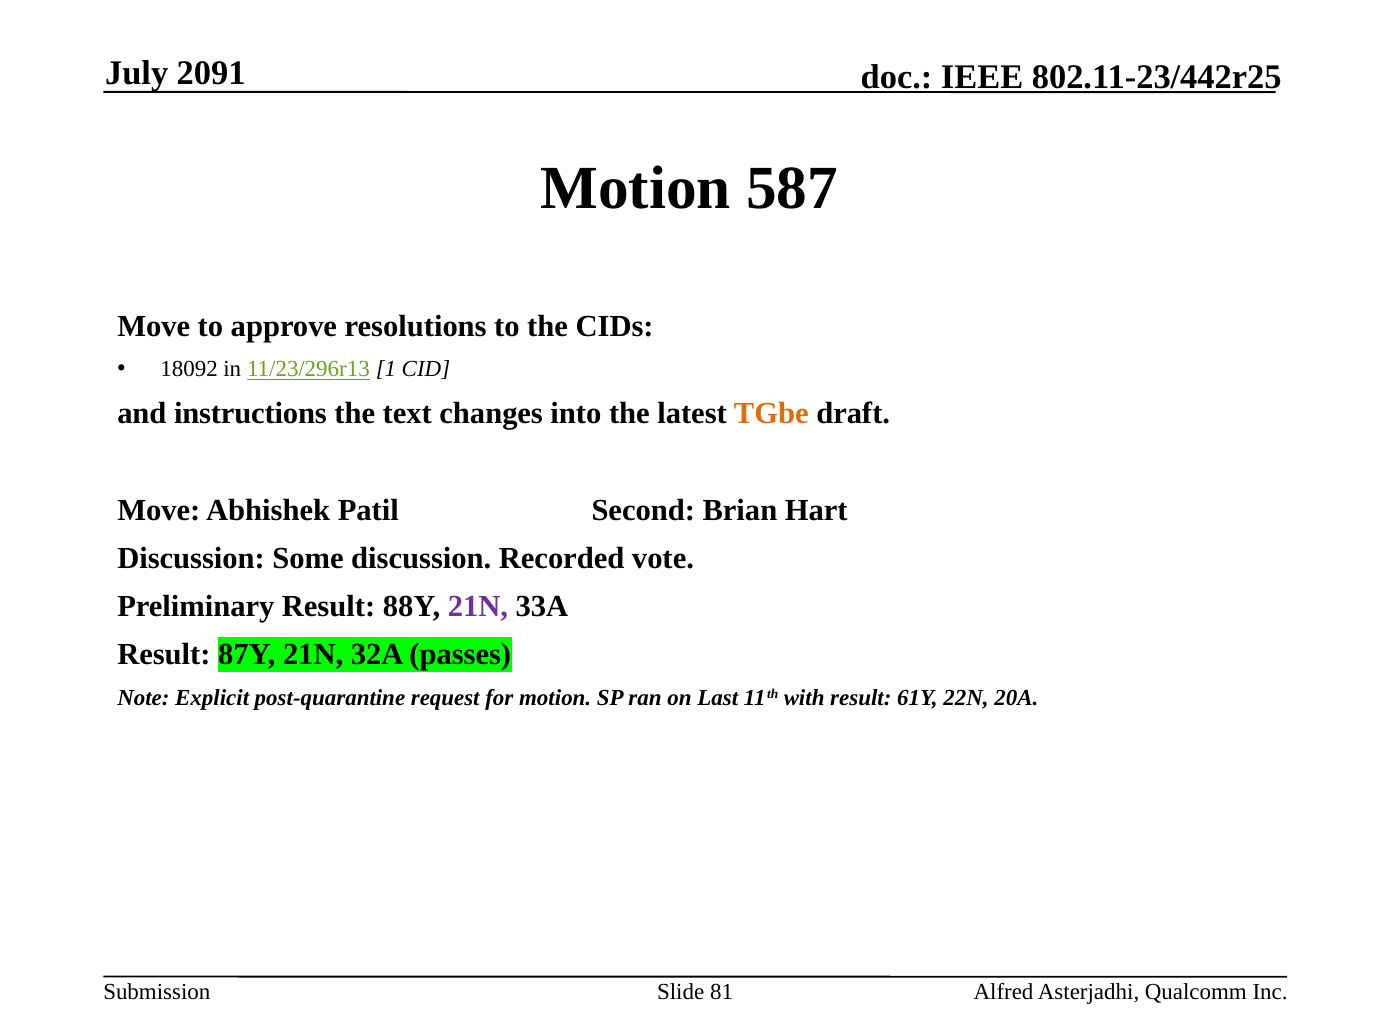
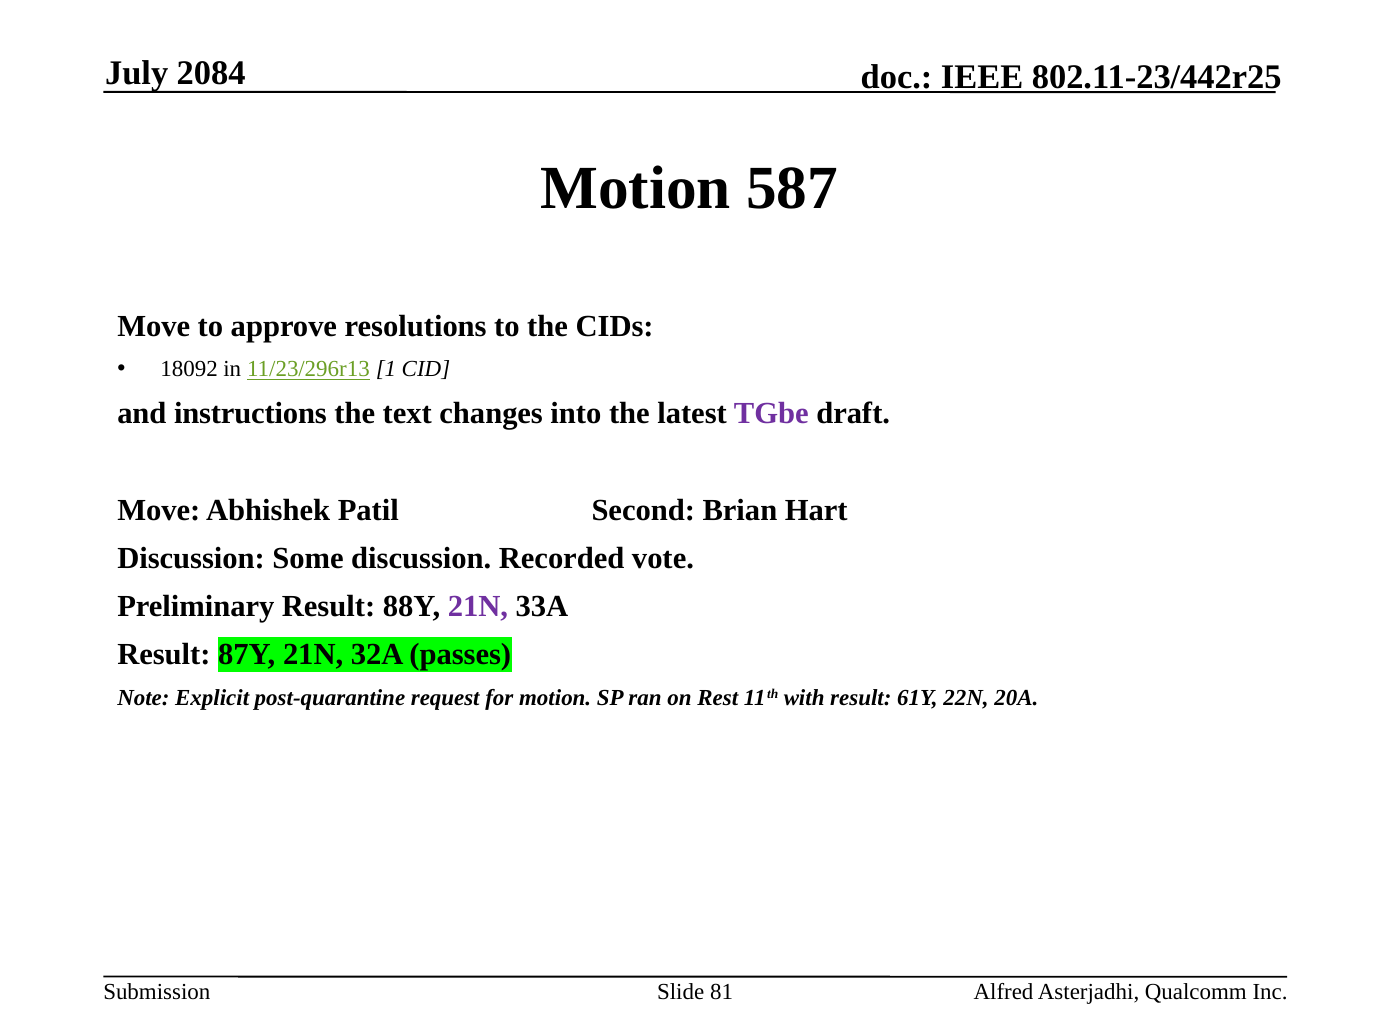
2091: 2091 -> 2084
TGbe colour: orange -> purple
Last: Last -> Rest
